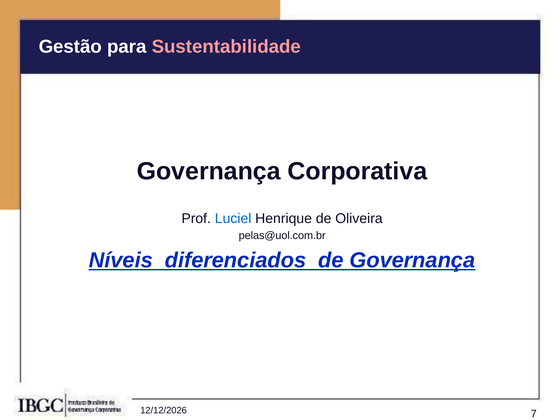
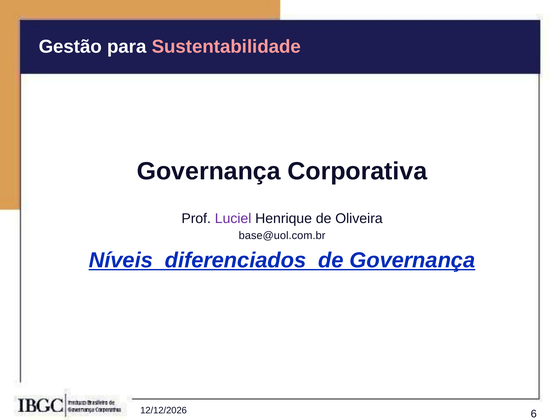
Luciel colour: blue -> purple
pelas@uol.com.br: pelas@uol.com.br -> base@uol.com.br
7: 7 -> 6
